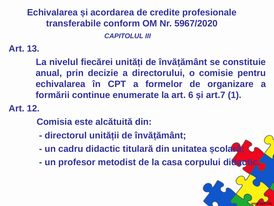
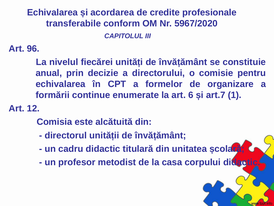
13: 13 -> 96
